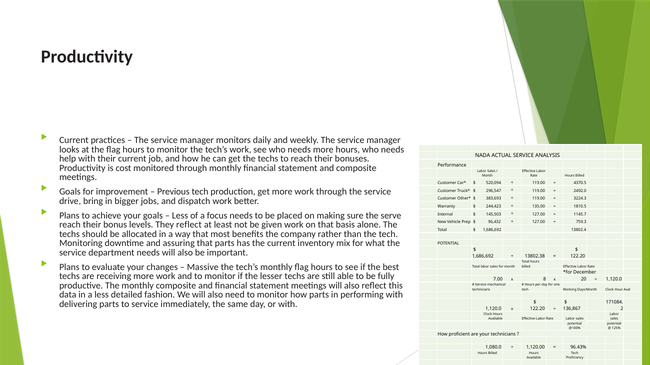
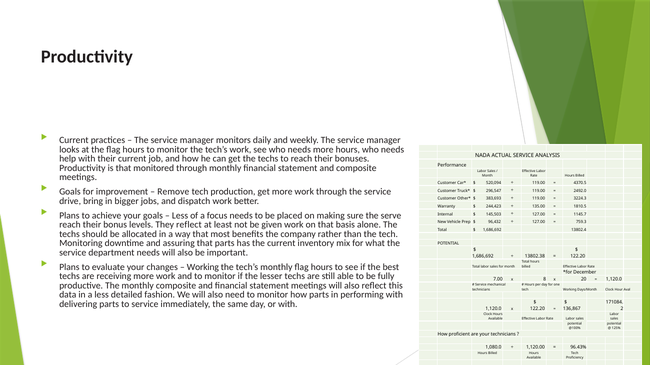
is cost: cost -> that
Previous: Previous -> Remove
Massive at (203, 267): Massive -> Working
